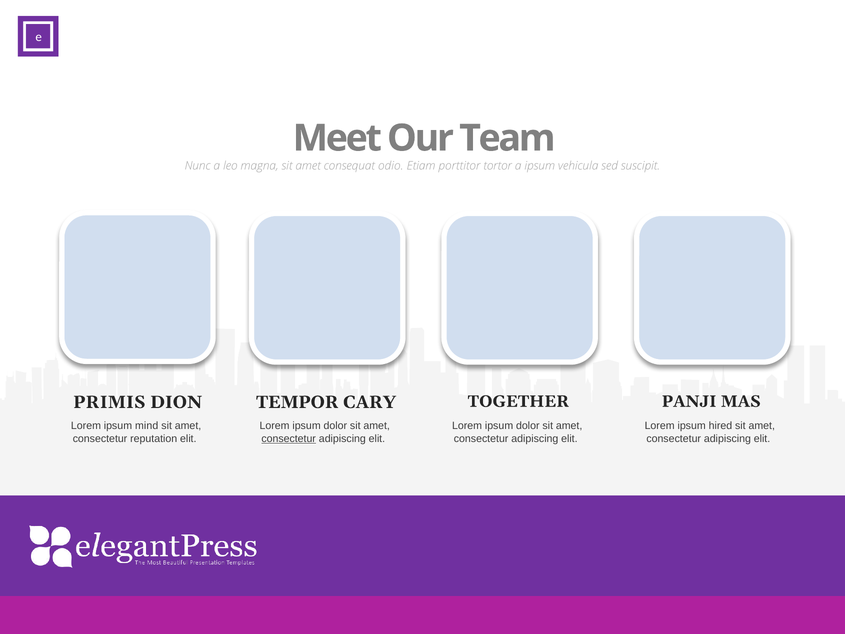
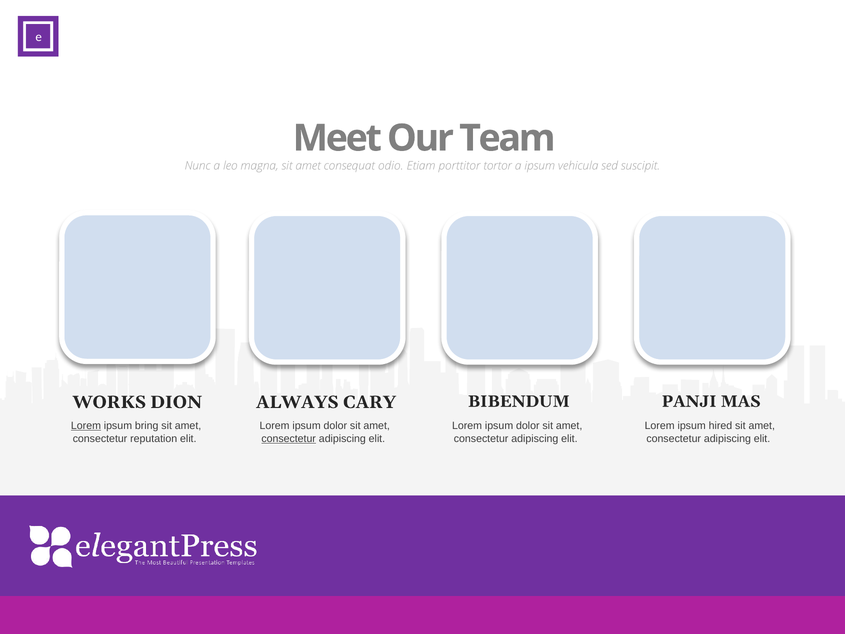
TOGETHER: TOGETHER -> BIBENDUM
PRIMIS: PRIMIS -> WORKS
TEMPOR: TEMPOR -> ALWAYS
Lorem at (86, 426) underline: none -> present
mind: mind -> bring
